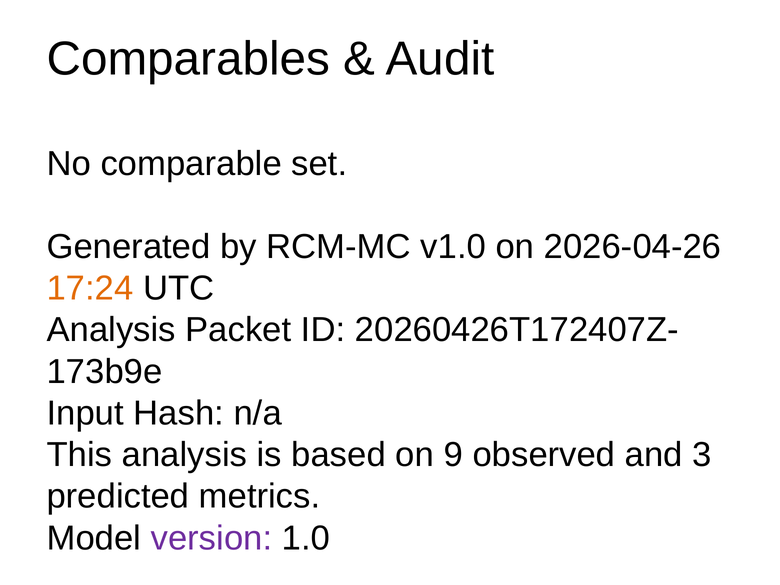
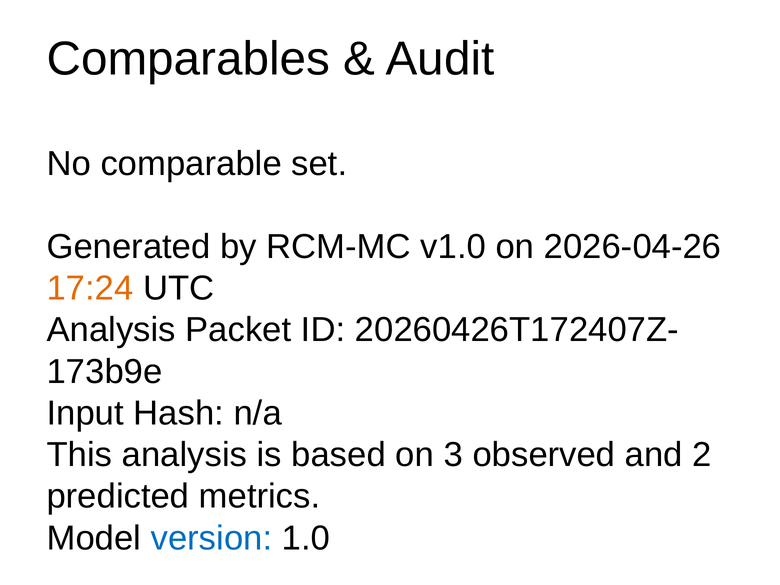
9: 9 -> 3
3: 3 -> 2
version colour: purple -> blue
